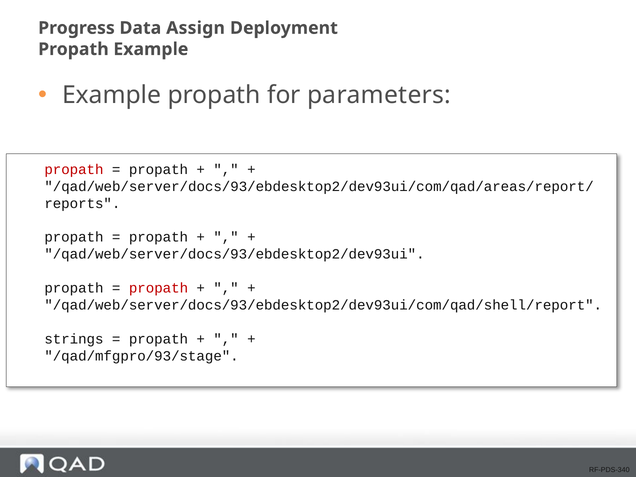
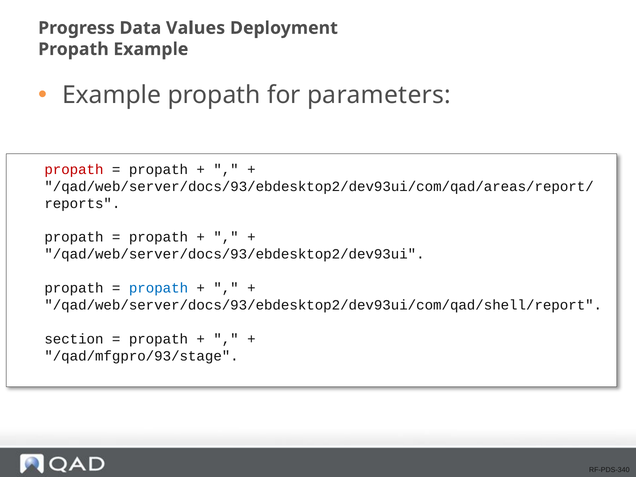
Assign: Assign -> Values
propath at (158, 288) colour: red -> blue
strings: strings -> section
